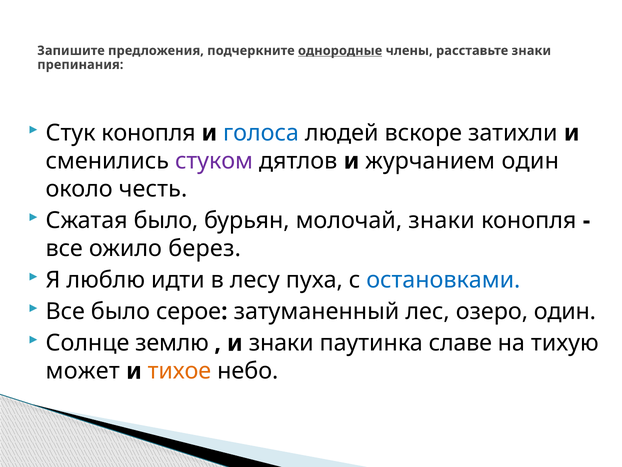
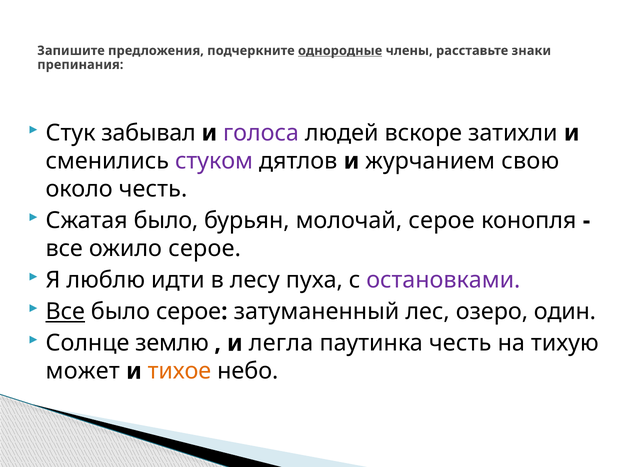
Стук конопля: конопля -> забывал
голоса colour: blue -> purple
журчанием один: один -> свою
молочай знаки: знаки -> серое
ожило берез: берез -> серое
остановками colour: blue -> purple
Все at (65, 311) underline: none -> present
и знаки: знаки -> легла
паутинка славе: славе -> честь
